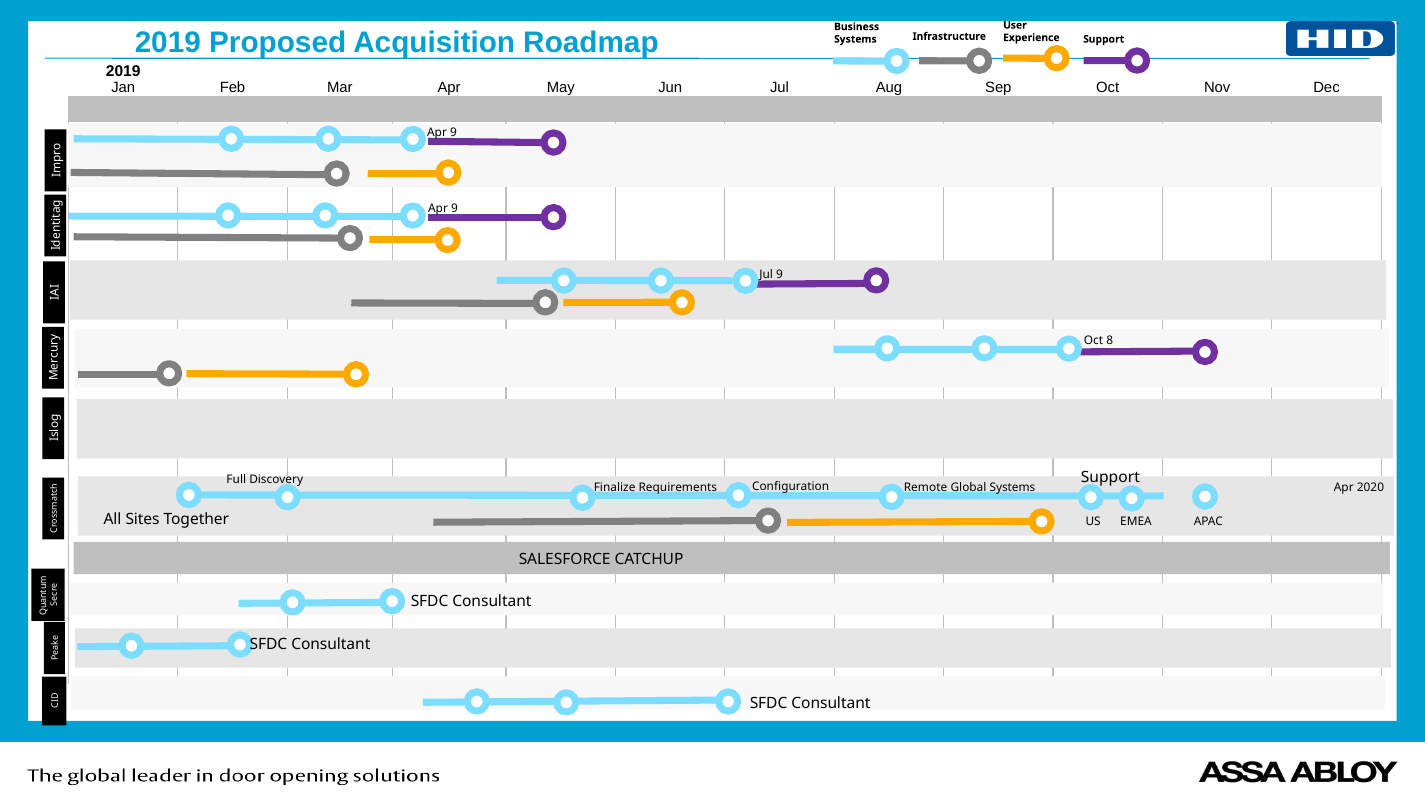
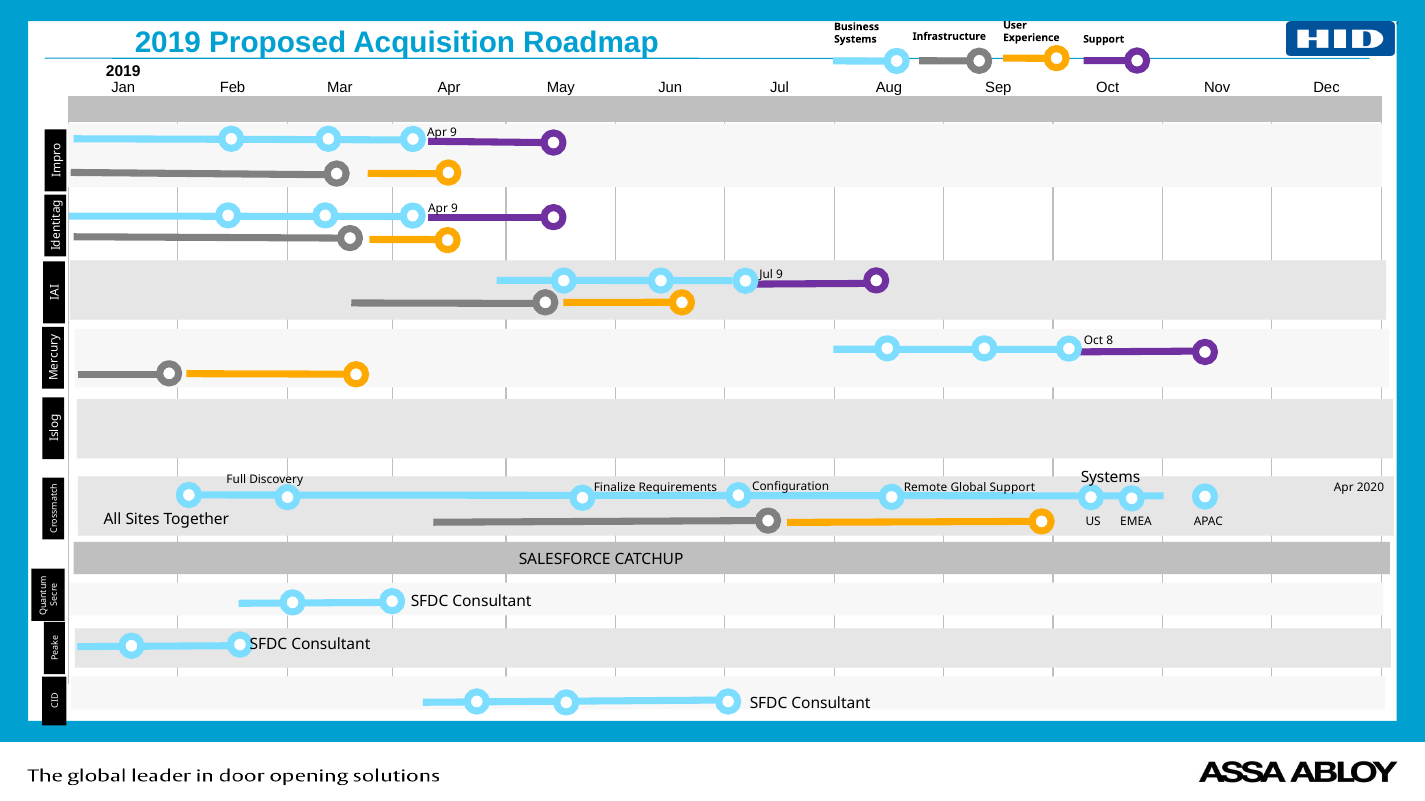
Support at (1110, 478): Support -> Systems
Global Systems: Systems -> Support
